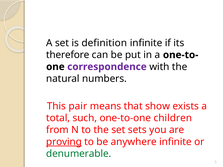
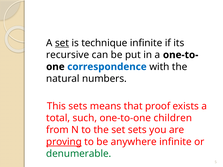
set at (62, 43) underline: none -> present
definition: definition -> technique
therefore: therefore -> recursive
correspondence colour: purple -> blue
This pair: pair -> sets
show: show -> proof
